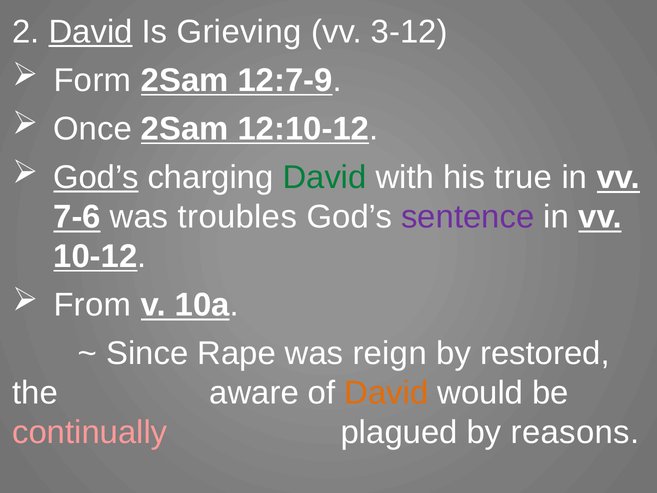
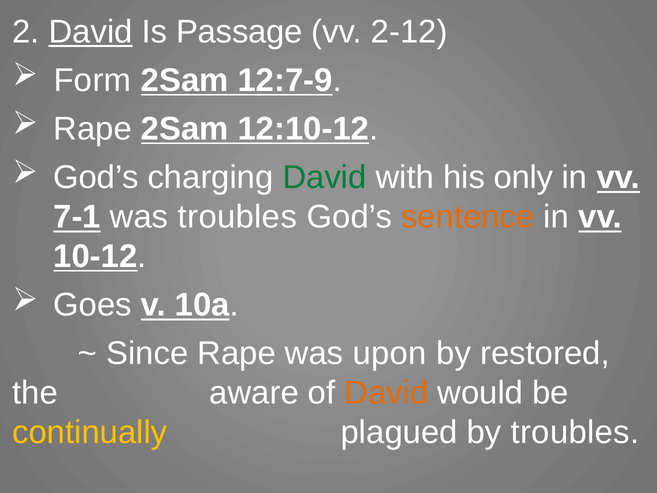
Grieving: Grieving -> Passage
3-12: 3-12 -> 2-12
Once at (93, 129): Once -> Rape
God’s at (96, 177) underline: present -> none
true: true -> only
7-6: 7-6 -> 7-1
sentence colour: purple -> orange
From: From -> Goes
reign: reign -> upon
continually colour: pink -> yellow
by reasons: reasons -> troubles
